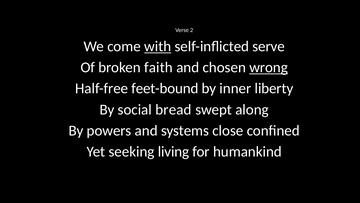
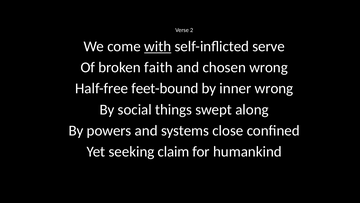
wrong at (269, 67) underline: present -> none
inner liberty: liberty -> wrong
bread: bread -> things
living: living -> claim
